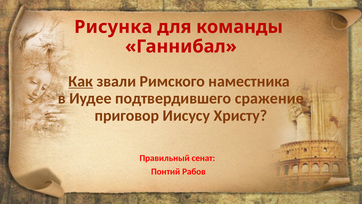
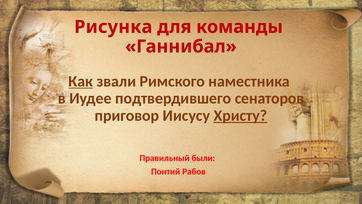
сражение: сражение -> сенаторов
Христу underline: none -> present
сенат: сенат -> были
